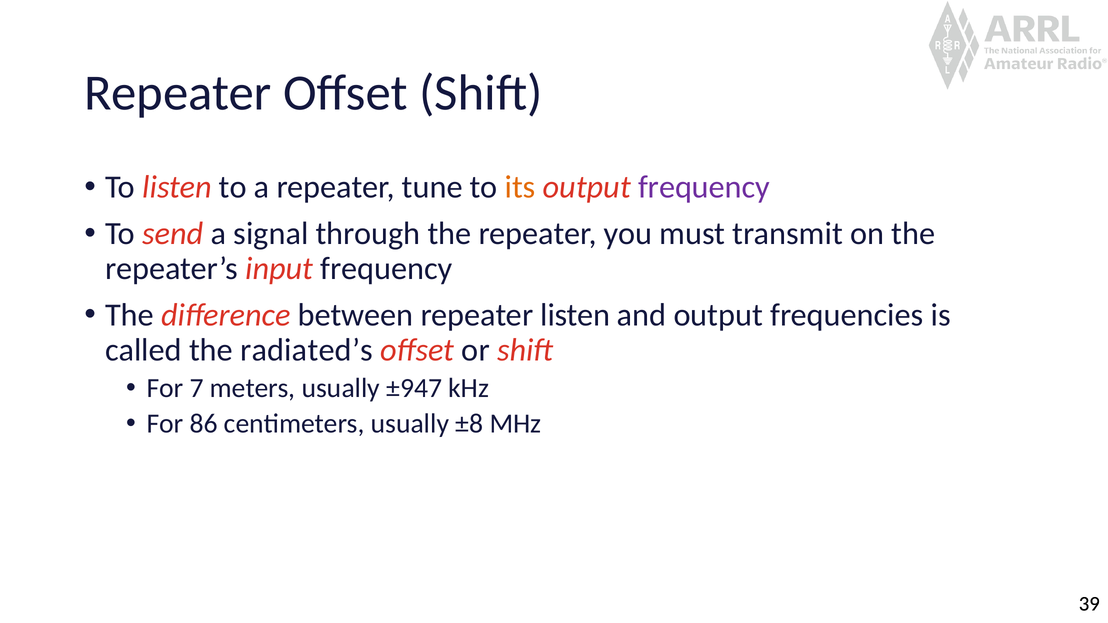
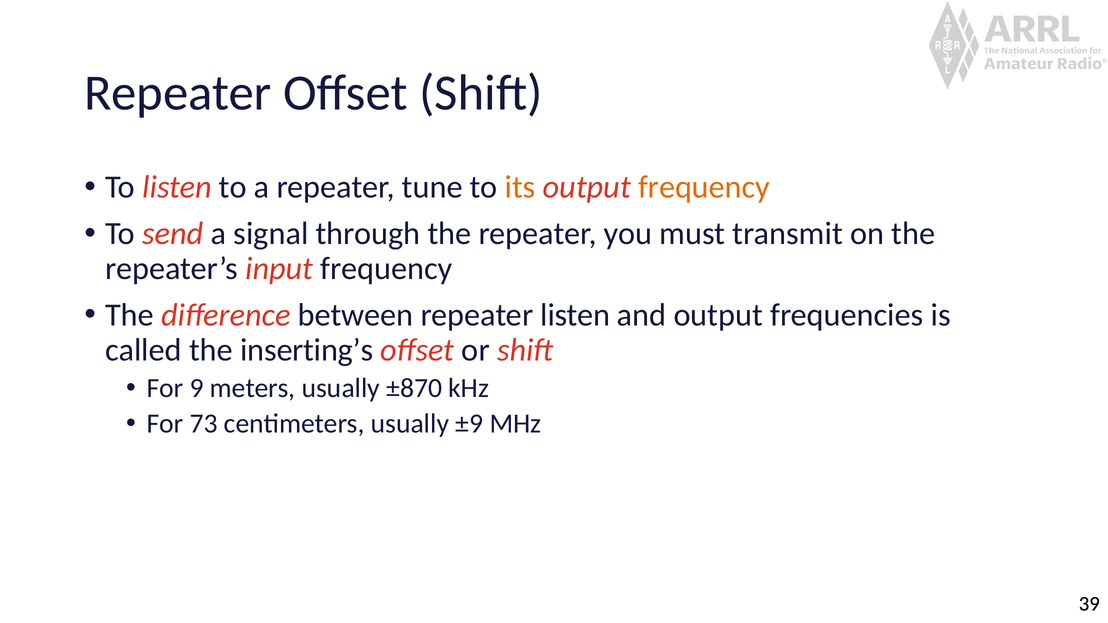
frequency at (704, 187) colour: purple -> orange
radiated’s: radiated’s -> inserting’s
7: 7 -> 9
±947: ±947 -> ±870
86: 86 -> 73
±8: ±8 -> ±9
